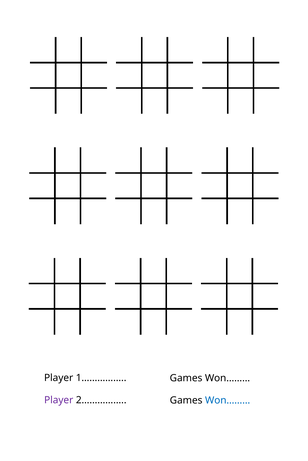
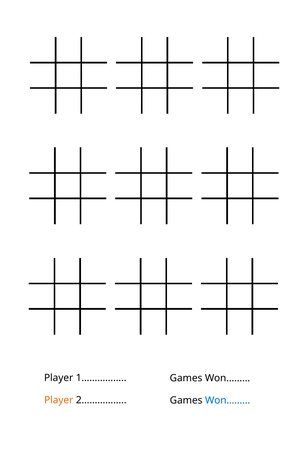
Player at (59, 401) colour: purple -> orange
